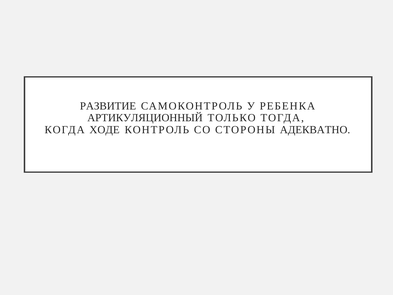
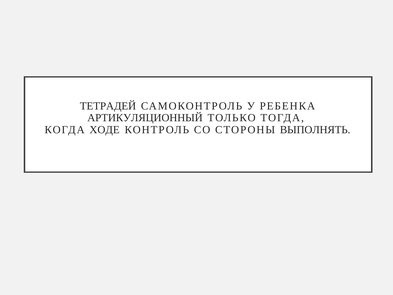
РАЗВИТИЕ: РАЗВИТИЕ -> ТЕТРАДЕЙ
АДЕКВАТНО: АДЕКВАТНО -> ВЫПОЛНЯТЬ
